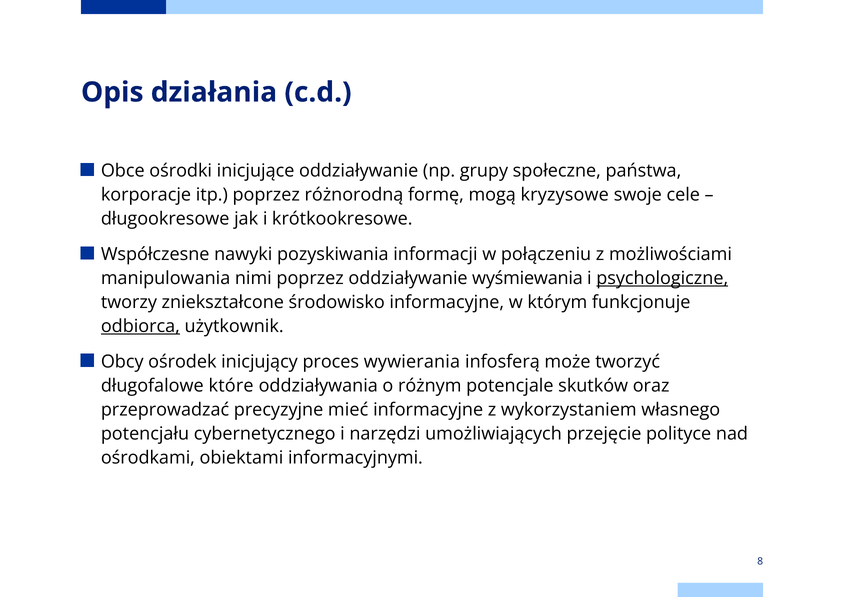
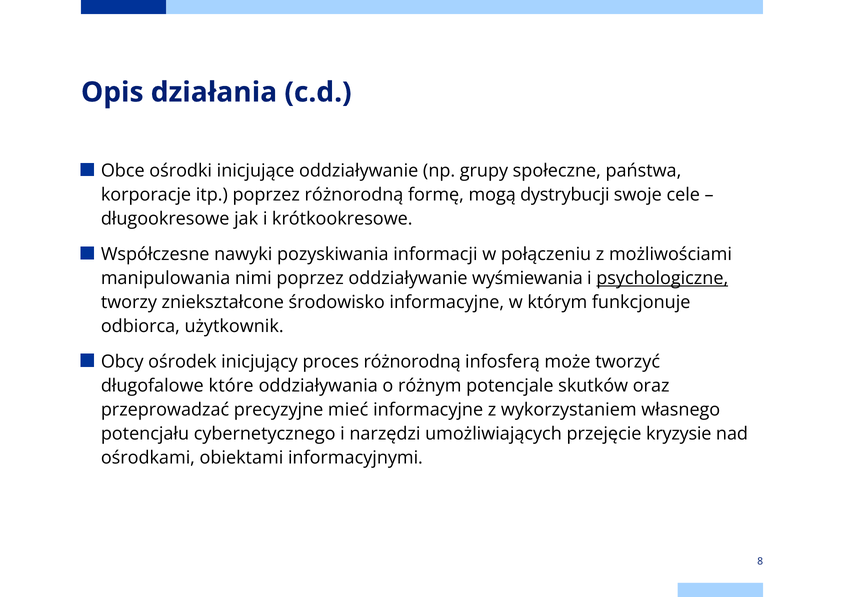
kryzysowe: kryzysowe -> dystrybucji
odbiorca underline: present -> none
proces wywierania: wywierania -> różnorodną
polityce: polityce -> kryzysie
